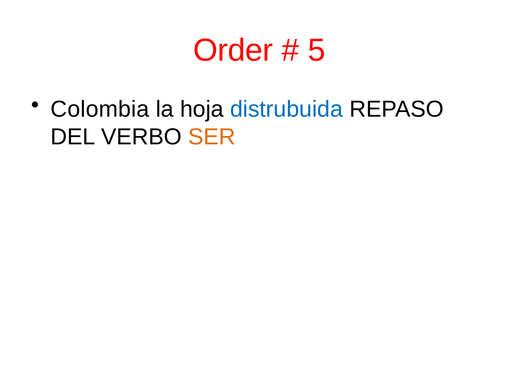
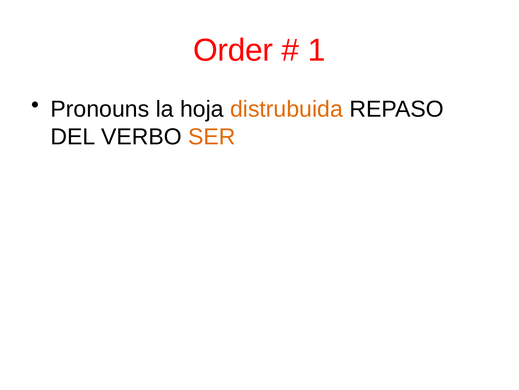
5: 5 -> 1
Colombia: Colombia -> Pronouns
distrubuida colour: blue -> orange
